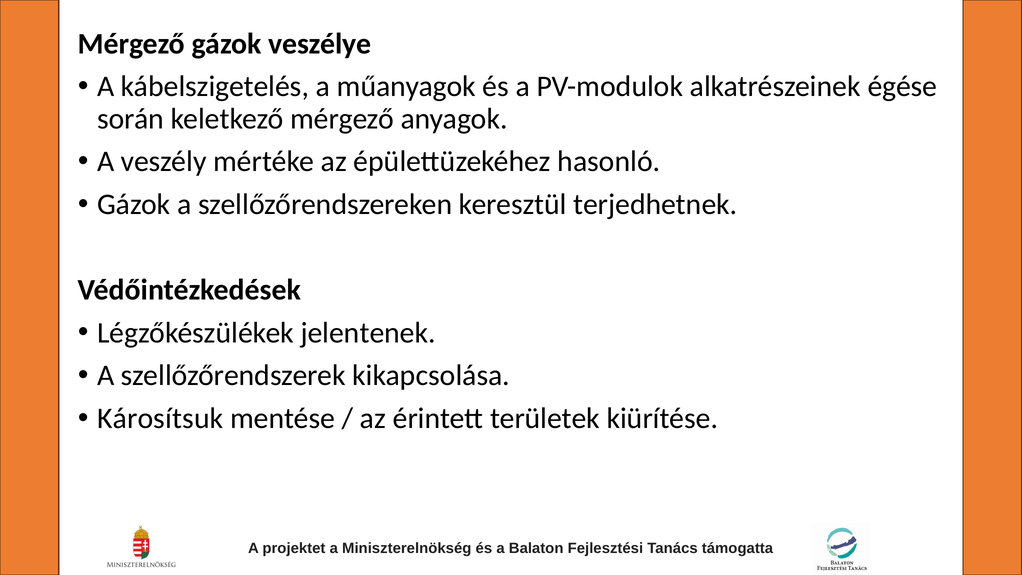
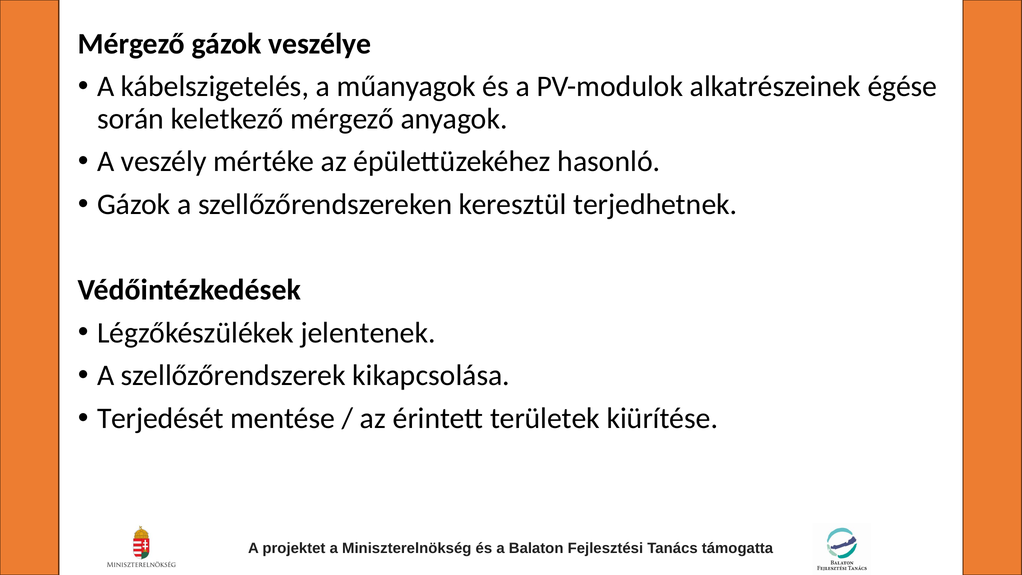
Károsítsuk: Károsítsuk -> Terjedését
